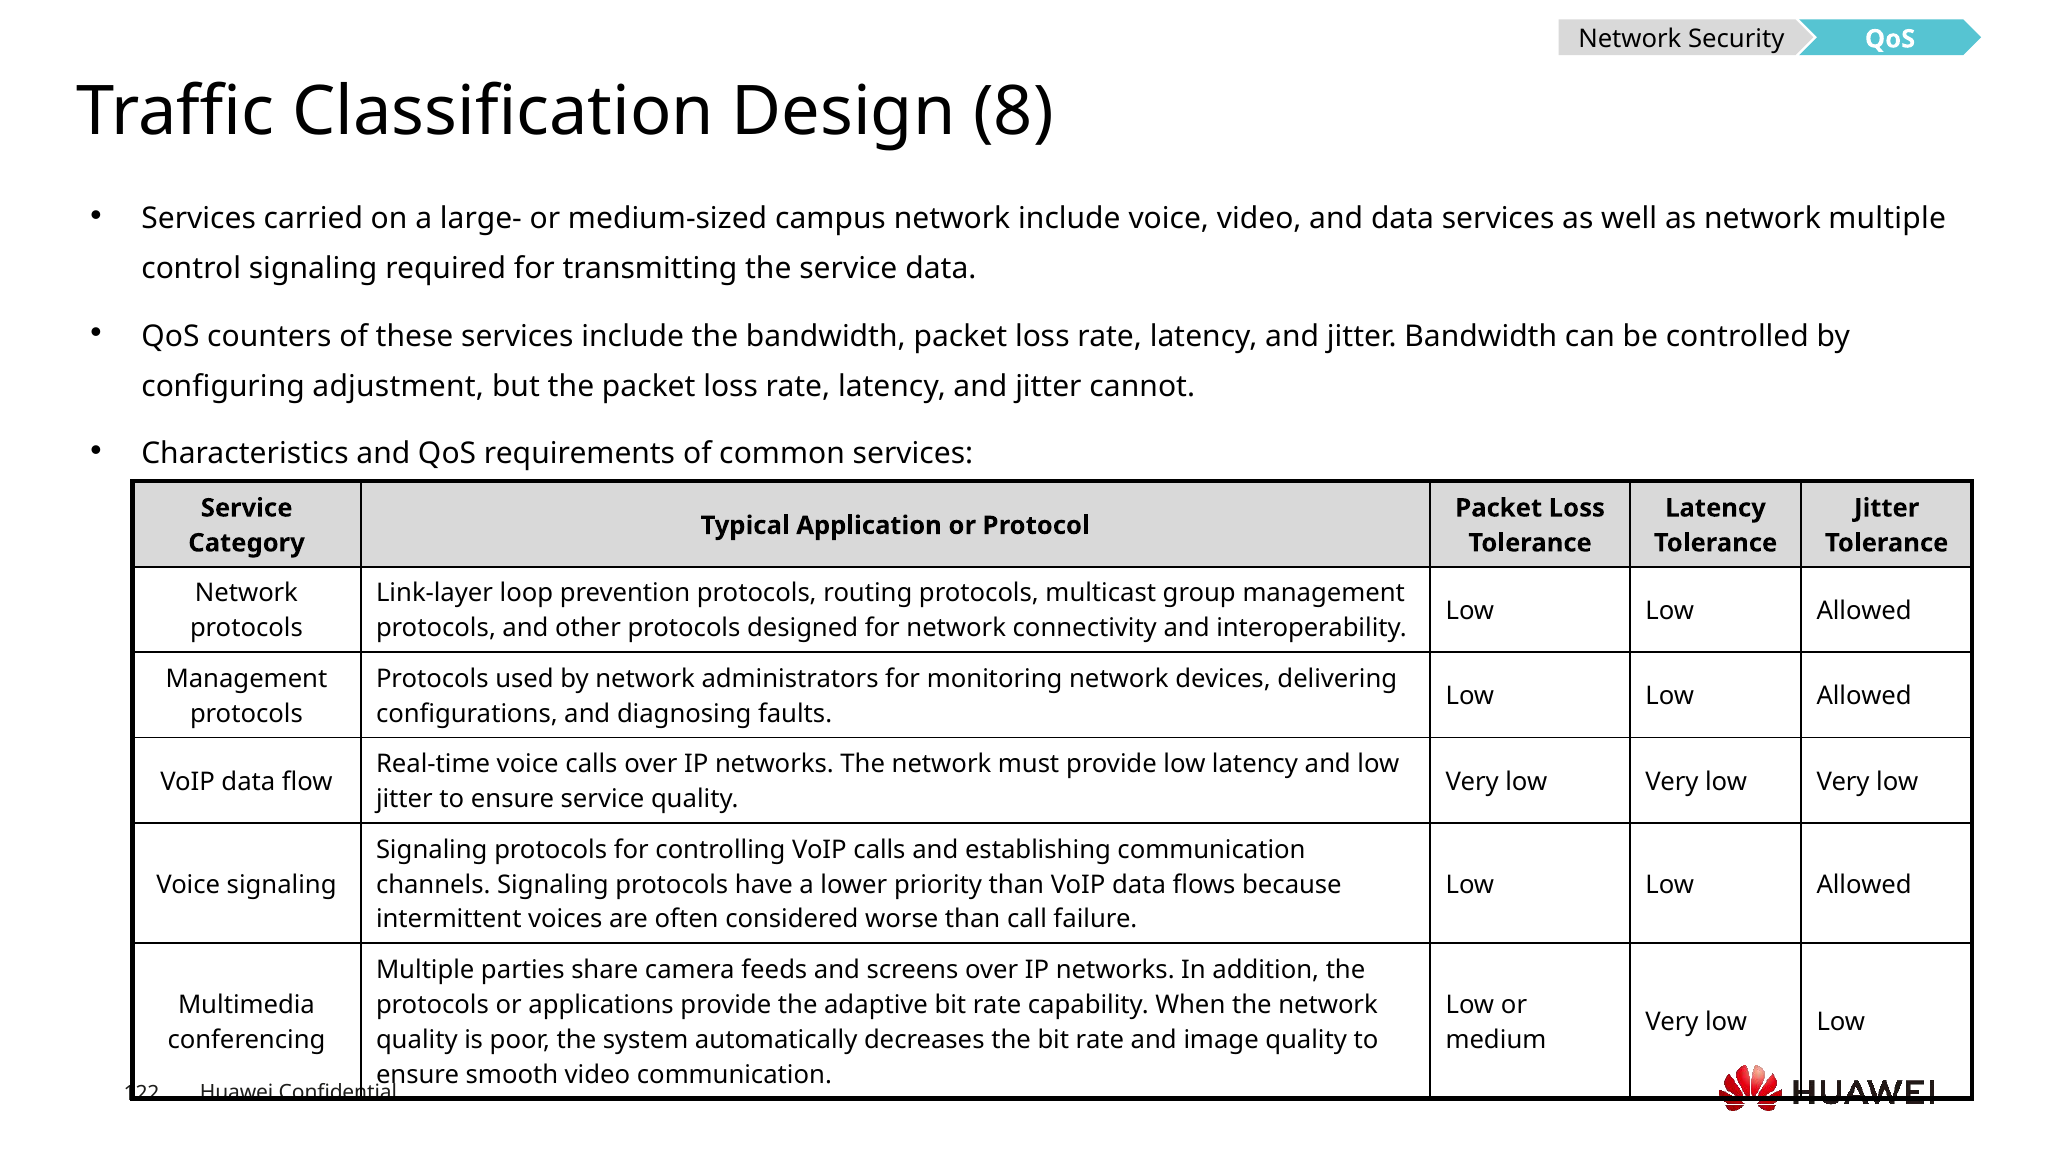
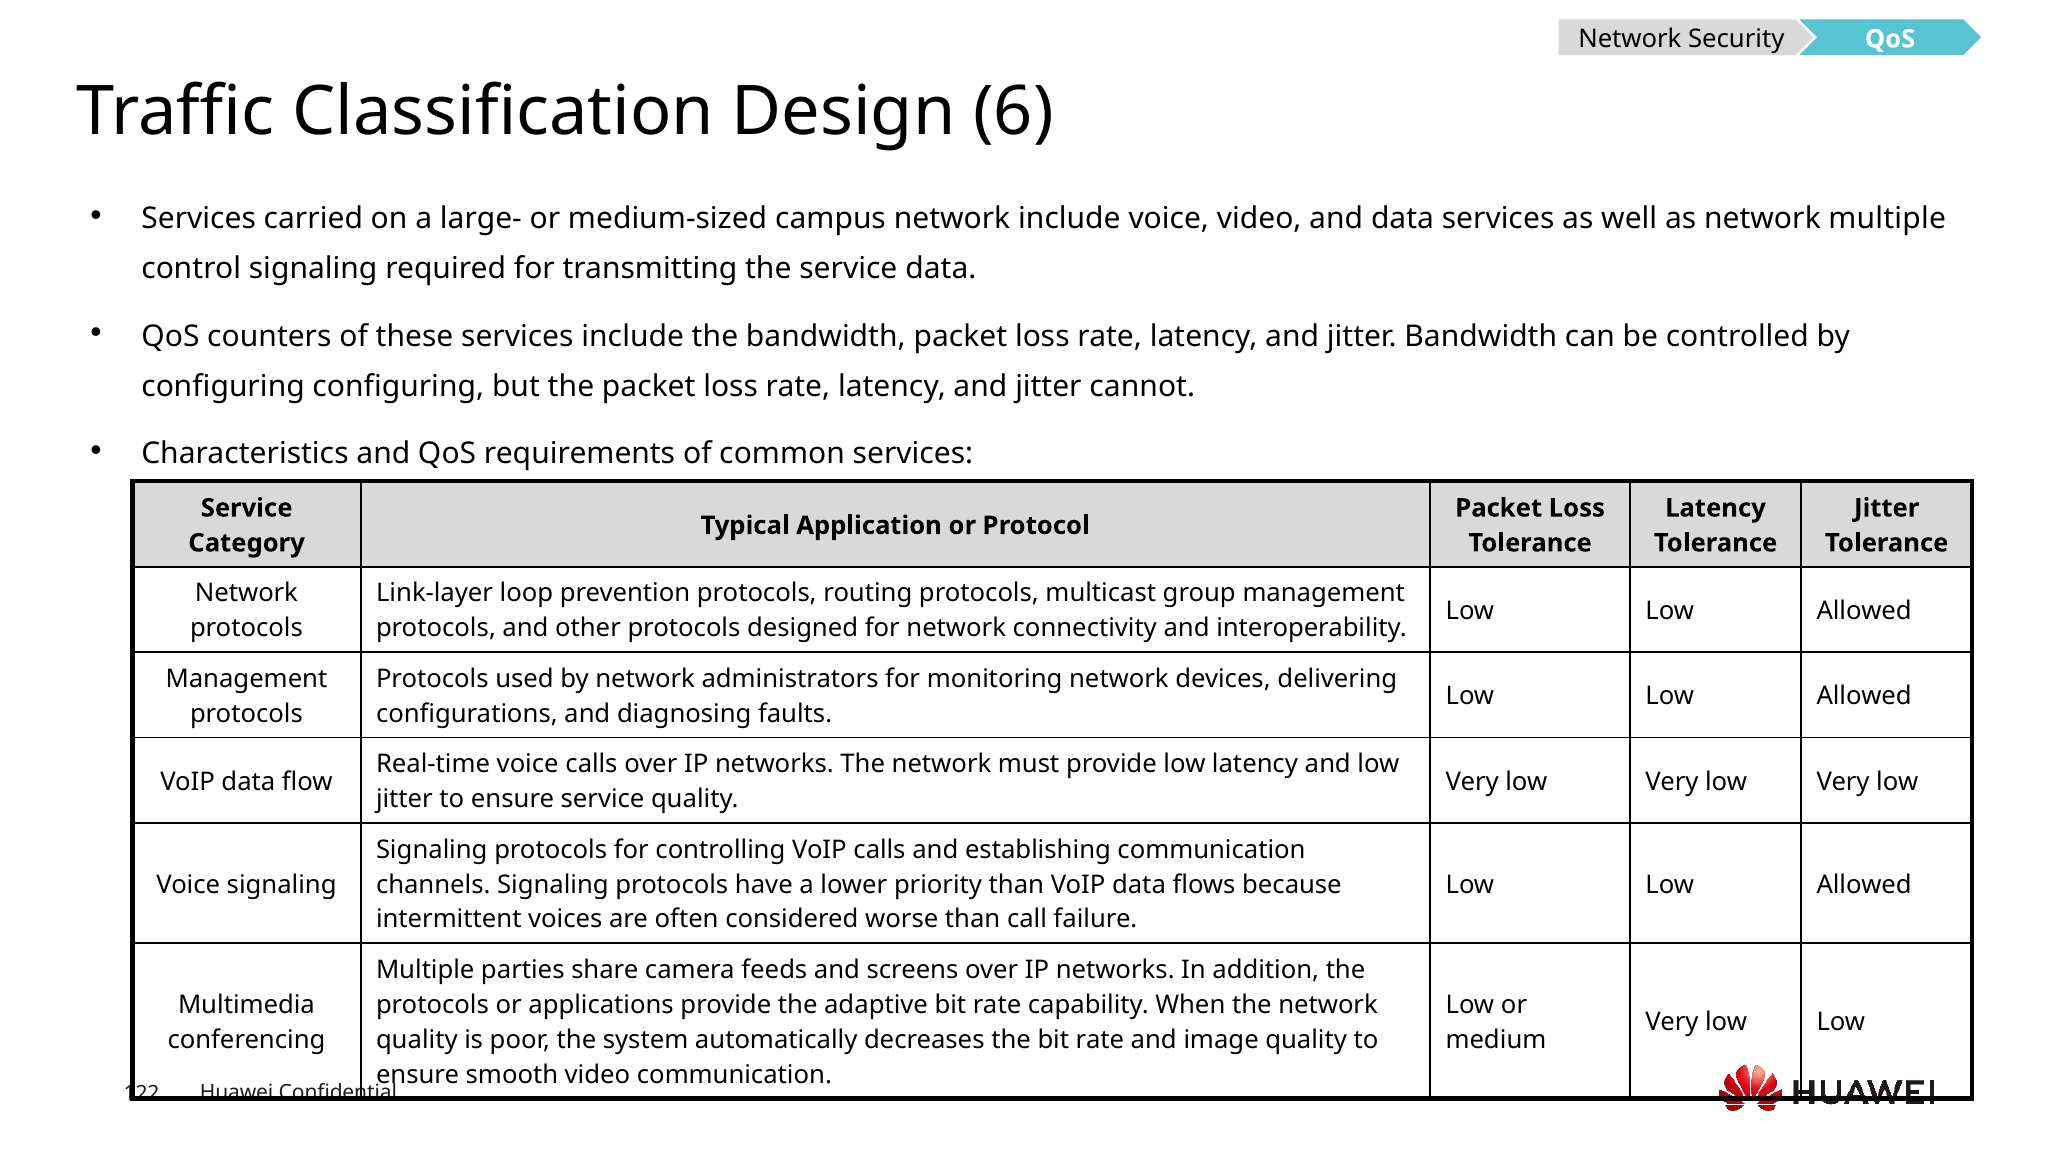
8: 8 -> 6
configuring adjustment: adjustment -> configuring
